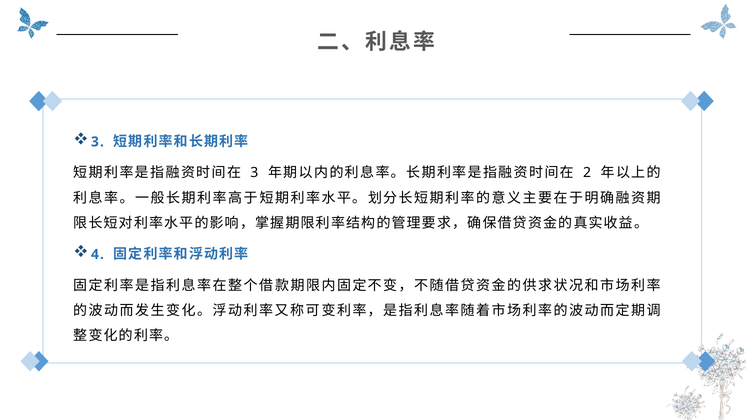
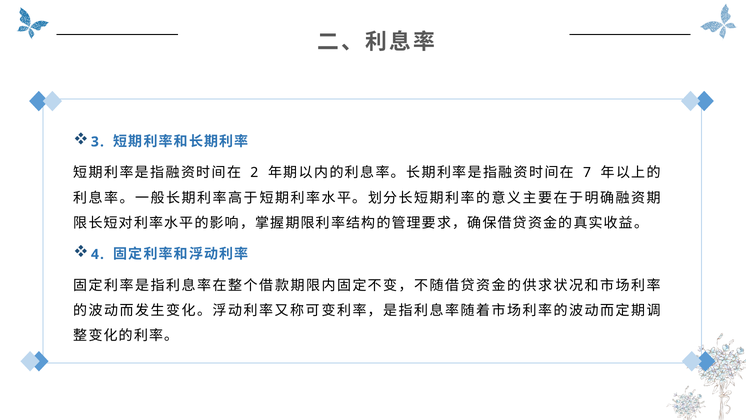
3 at (254, 173): 3 -> 2
2: 2 -> 7
